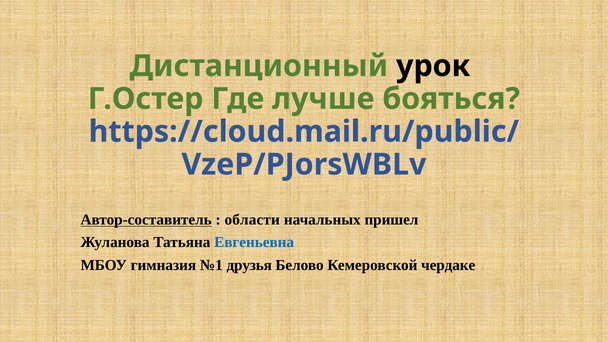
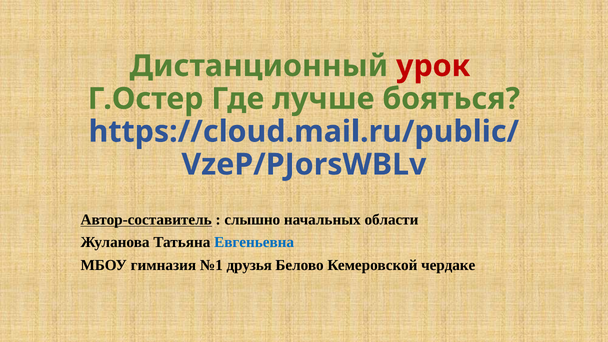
урок colour: black -> red
области: области -> слышно
пришел: пришел -> области
